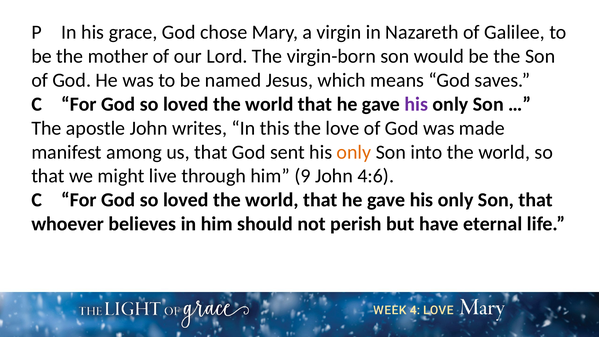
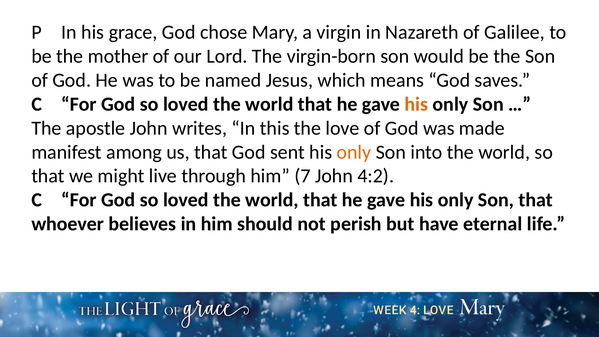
his at (416, 104) colour: purple -> orange
9: 9 -> 7
4:6: 4:6 -> 4:2
